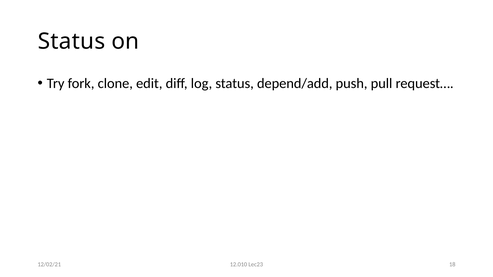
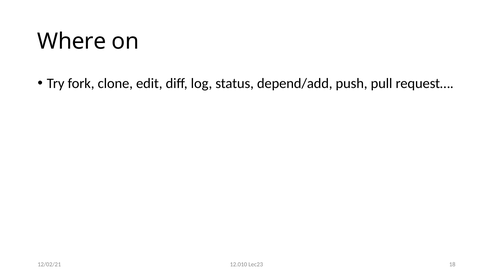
Status at (72, 41): Status -> Where
